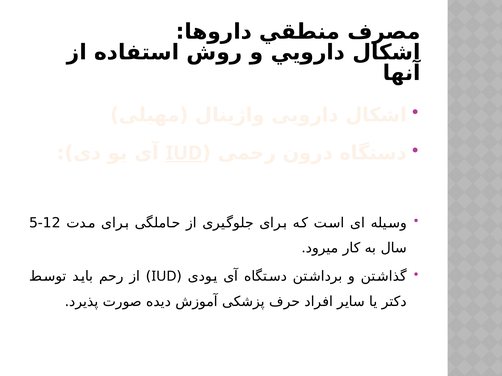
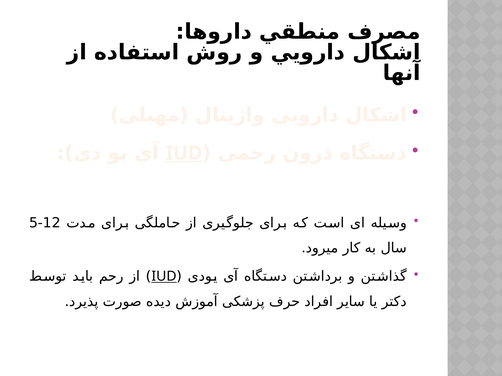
IUD at (164, 277) underline: none -> present
